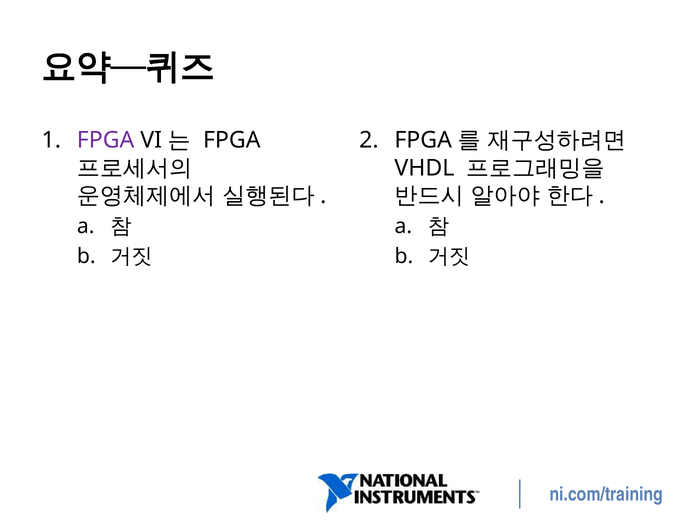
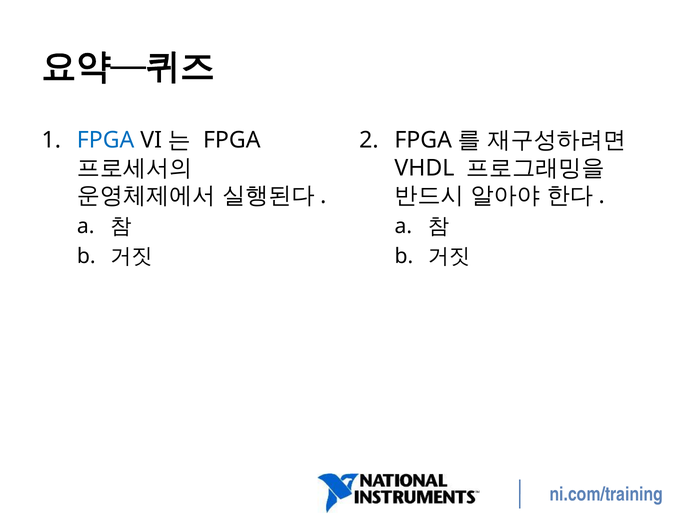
FPGA at (106, 140) colour: purple -> blue
